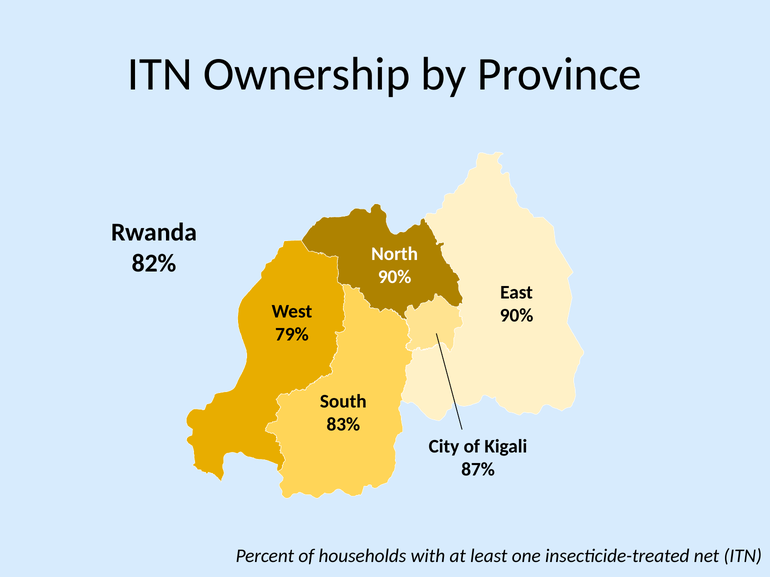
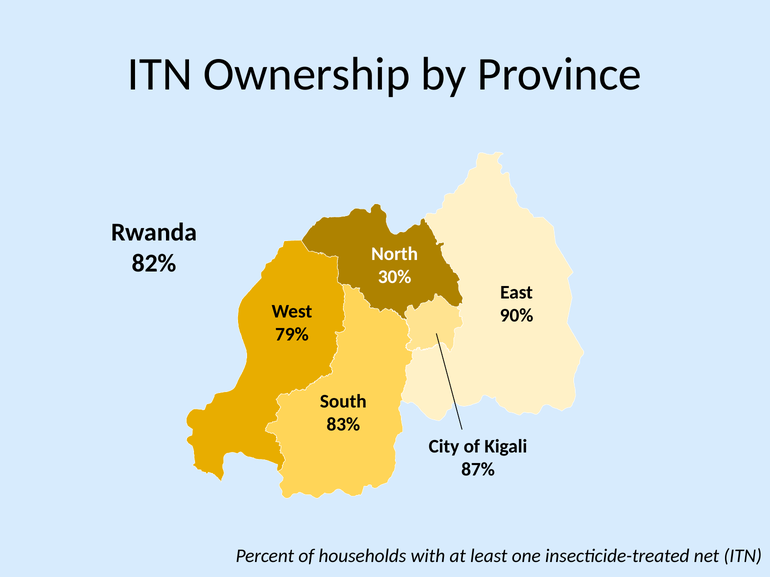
90% at (395, 277): 90% -> 30%
